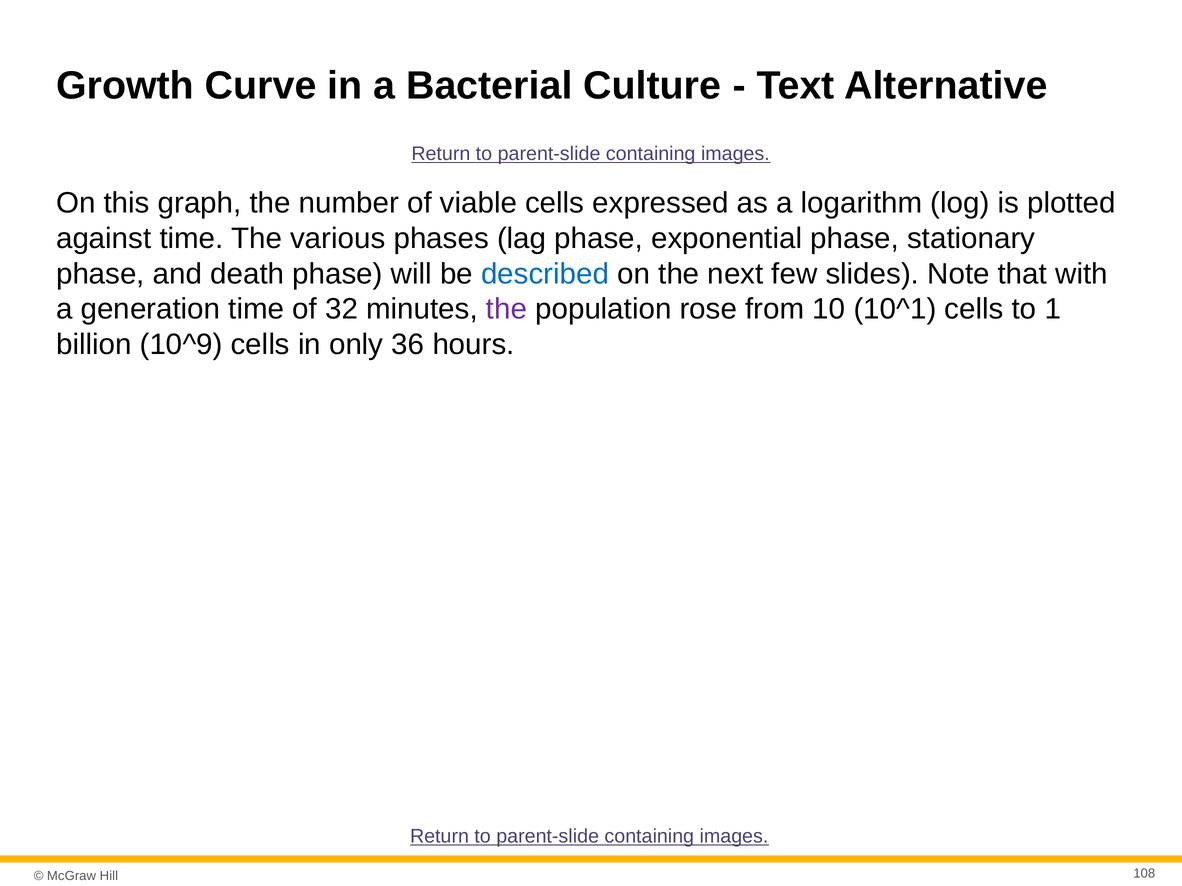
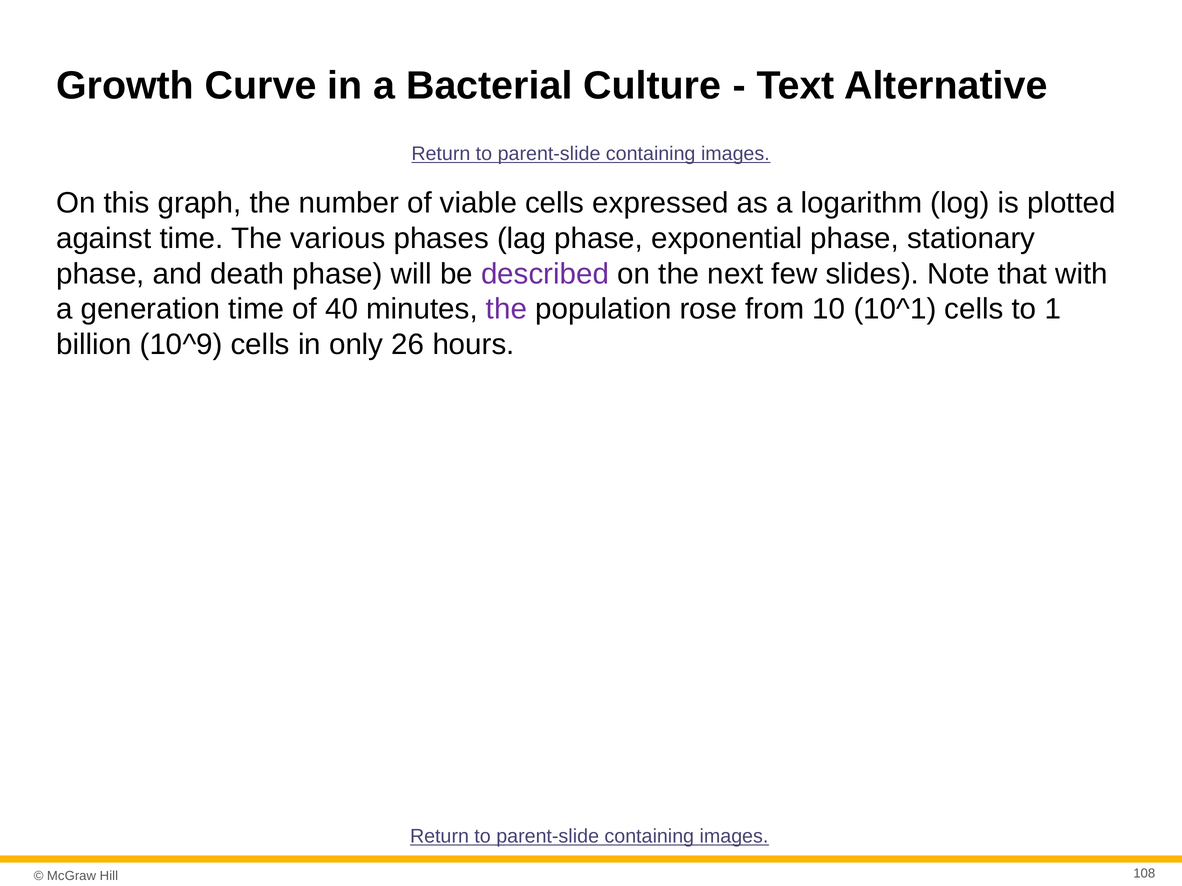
described colour: blue -> purple
32: 32 -> 40
36: 36 -> 26
